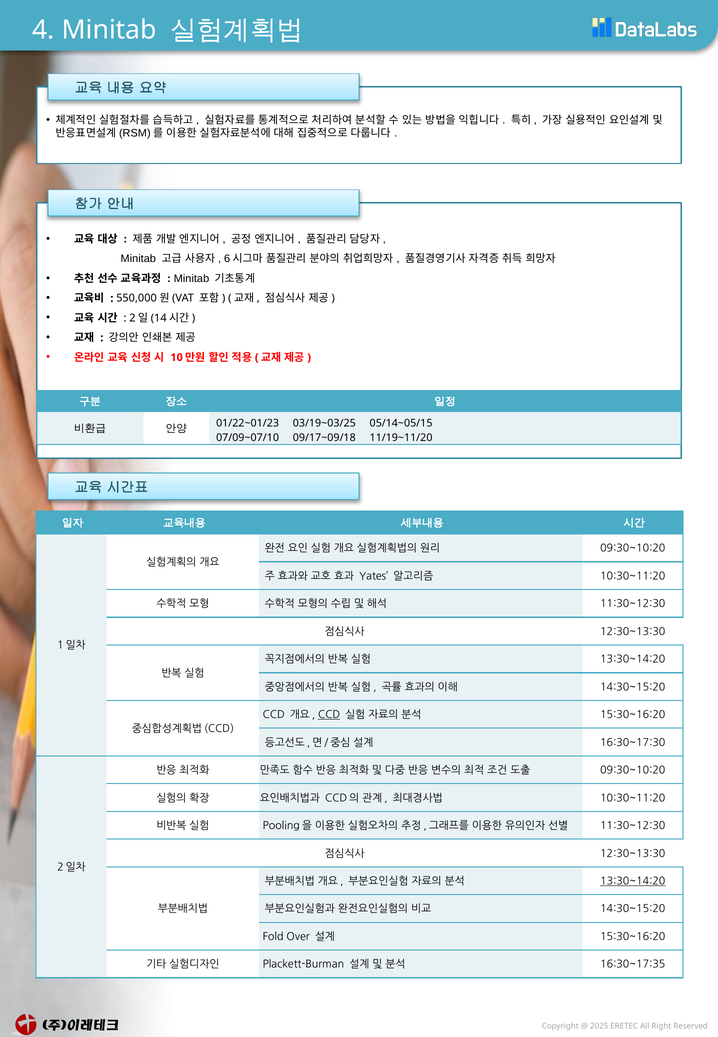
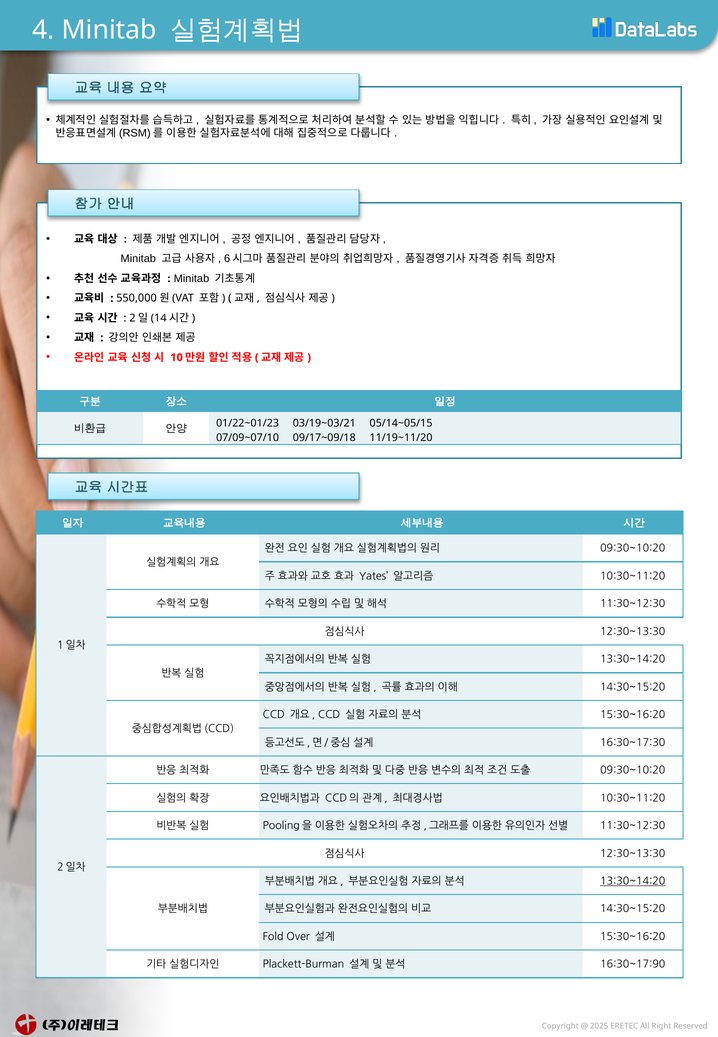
03/19~03/25: 03/19~03/25 -> 03/19~03/21
CCD at (329, 715) underline: present -> none
16:30~17:35: 16:30~17:35 -> 16:30~17:90
